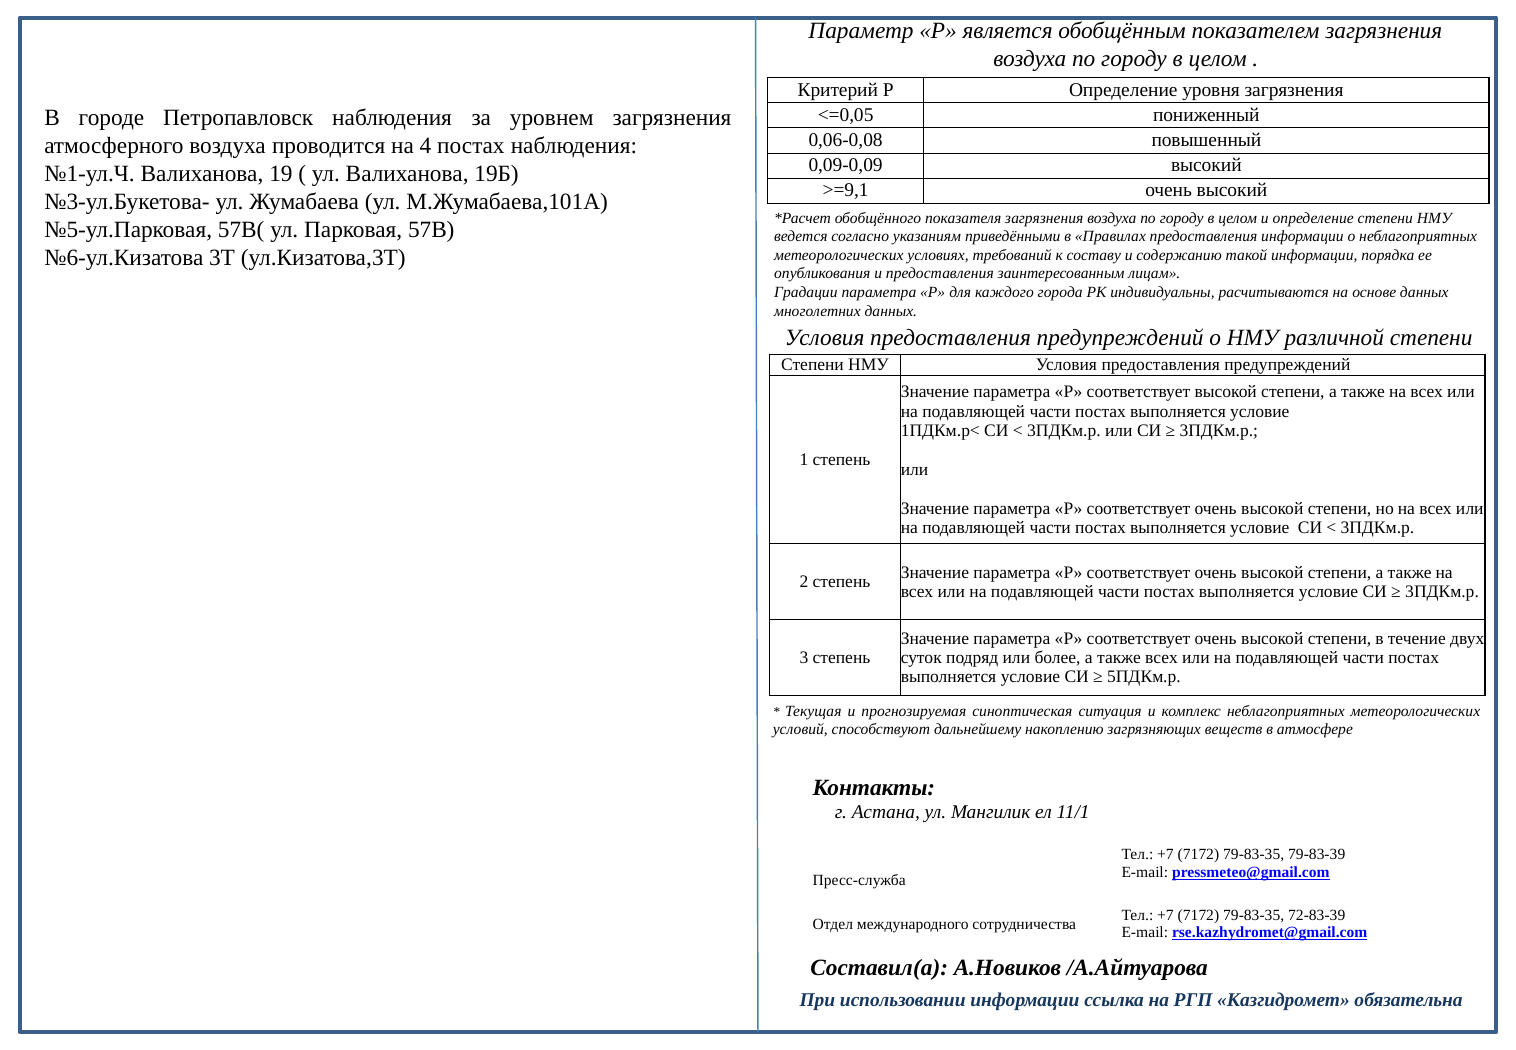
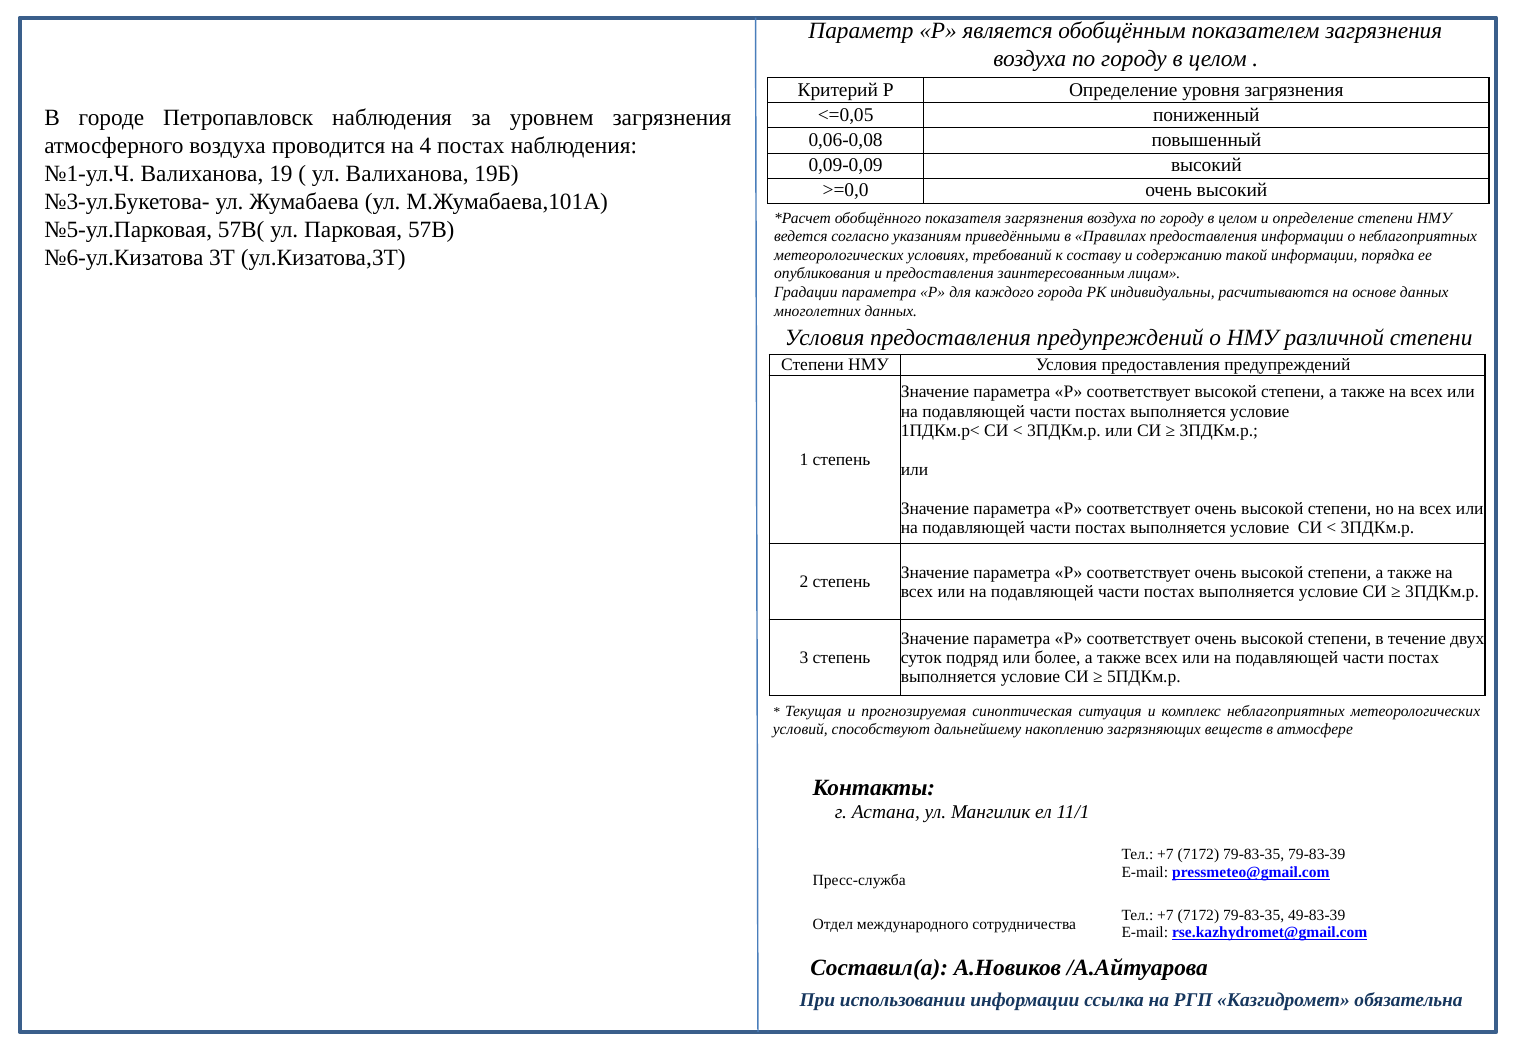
>=9,1: >=9,1 -> >=0,0
72-83-39: 72-83-39 -> 49-83-39
